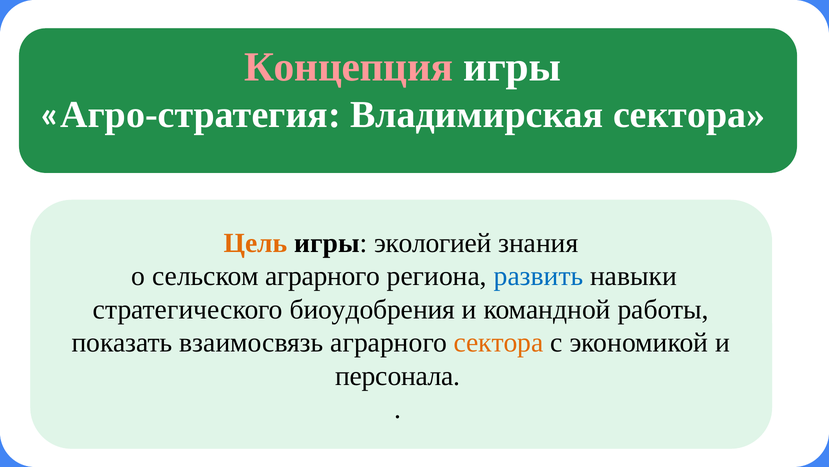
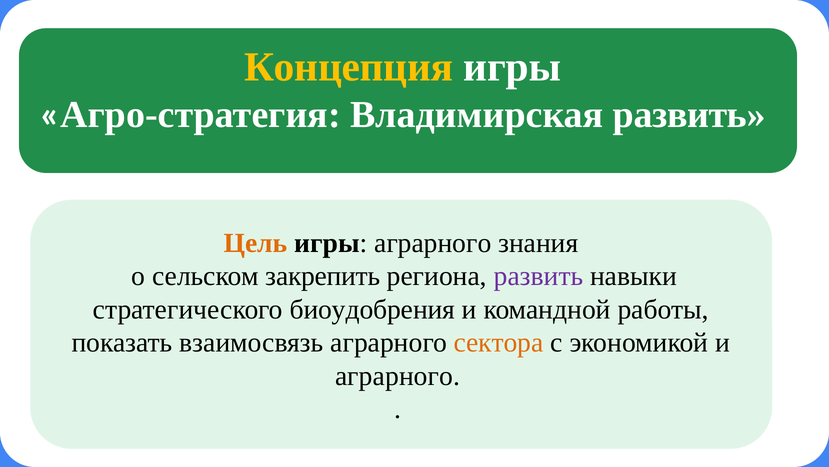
Концепция colour: pink -> yellow
Владимирская сектора: сектора -> развить
игры экологией: экологией -> аграрного
сельском аграрного: аграрного -> закрепить
развить at (539, 276) colour: blue -> purple
персонала at (398, 375): персонала -> аграрного
